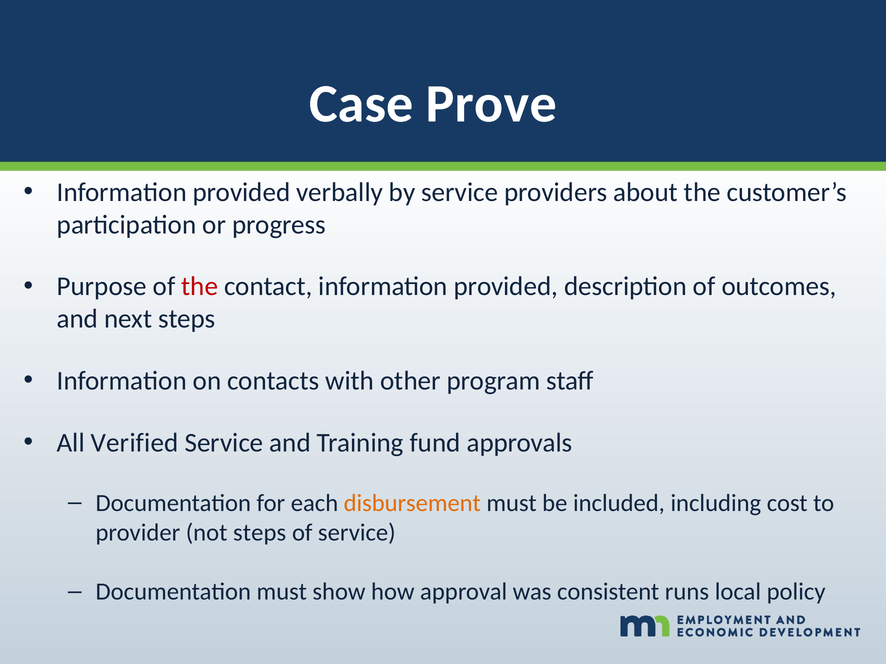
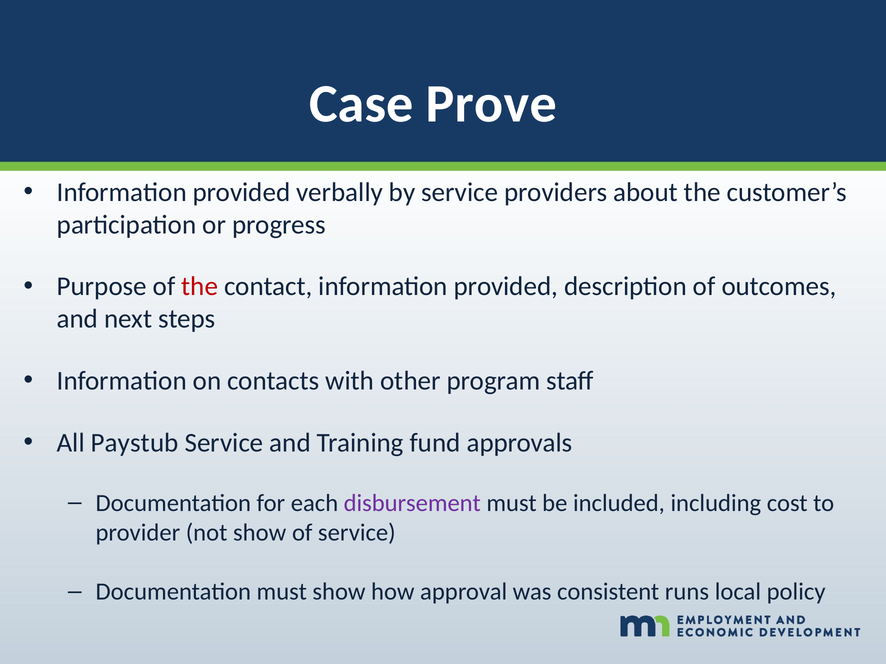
Verified: Verified -> Paystub
disbursement colour: orange -> purple
not steps: steps -> show
